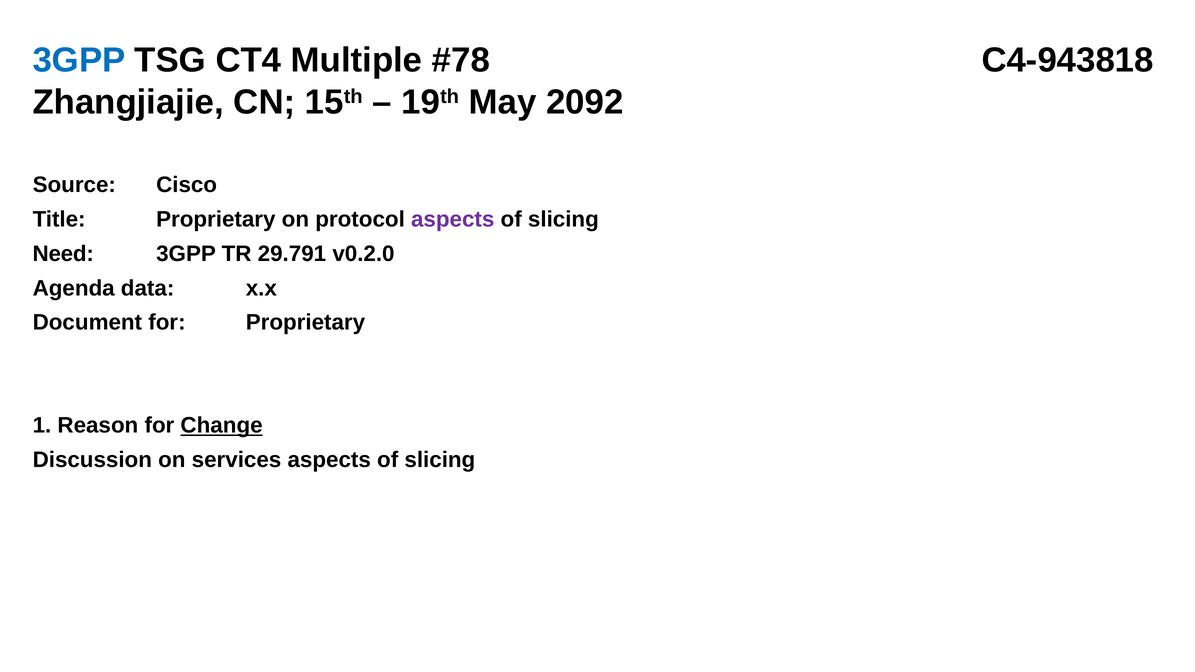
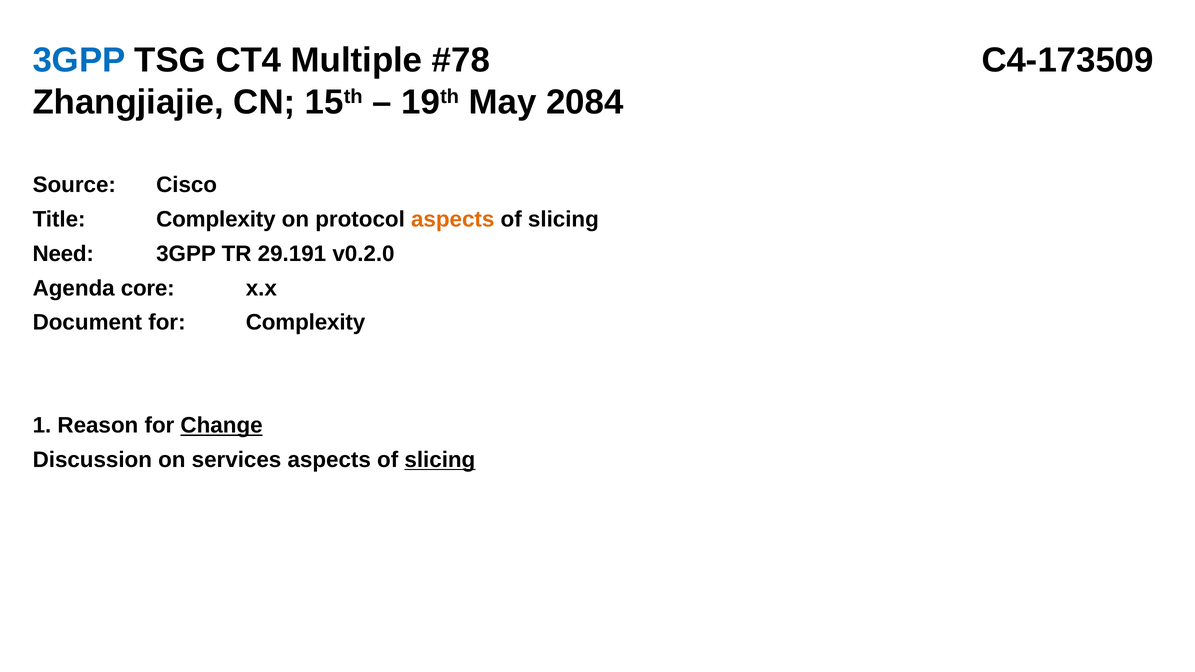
C4-943818: C4-943818 -> C4-173509
2092: 2092 -> 2084
Title Proprietary: Proprietary -> Complexity
aspects at (453, 219) colour: purple -> orange
29.791: 29.791 -> 29.191
data: data -> core
for Proprietary: Proprietary -> Complexity
slicing at (440, 460) underline: none -> present
